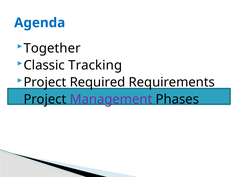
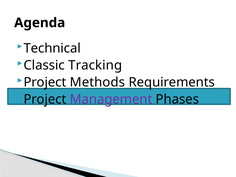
Agenda colour: blue -> black
Together: Together -> Technical
Required: Required -> Methods
